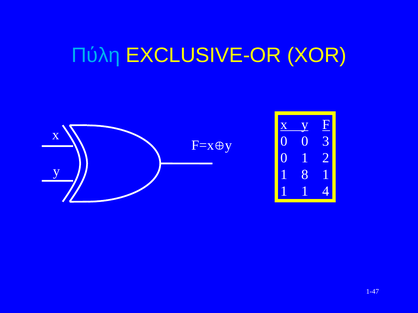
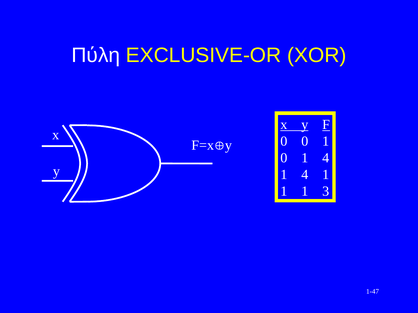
Πύλη colour: light blue -> white
0 0 3: 3 -> 1
0 1 2: 2 -> 4
8 at (305, 175): 8 -> 4
4: 4 -> 3
